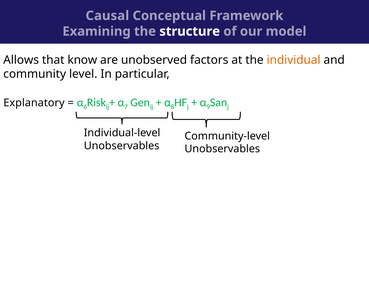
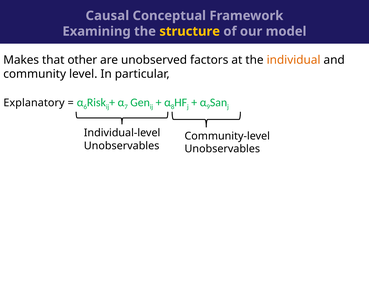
structure colour: white -> yellow
Allows: Allows -> Makes
know: know -> other
